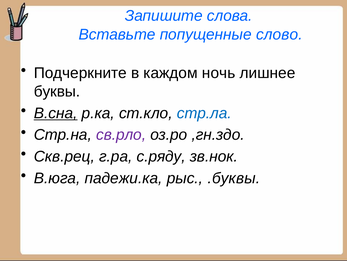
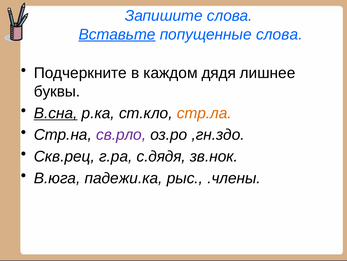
Вставьте underline: none -> present
попущенные слово: слово -> слова
ночь: ночь -> дядя
стр.ла colour: blue -> orange
с.ряду: с.ряду -> с.дядя
.буквы: .буквы -> .члены
